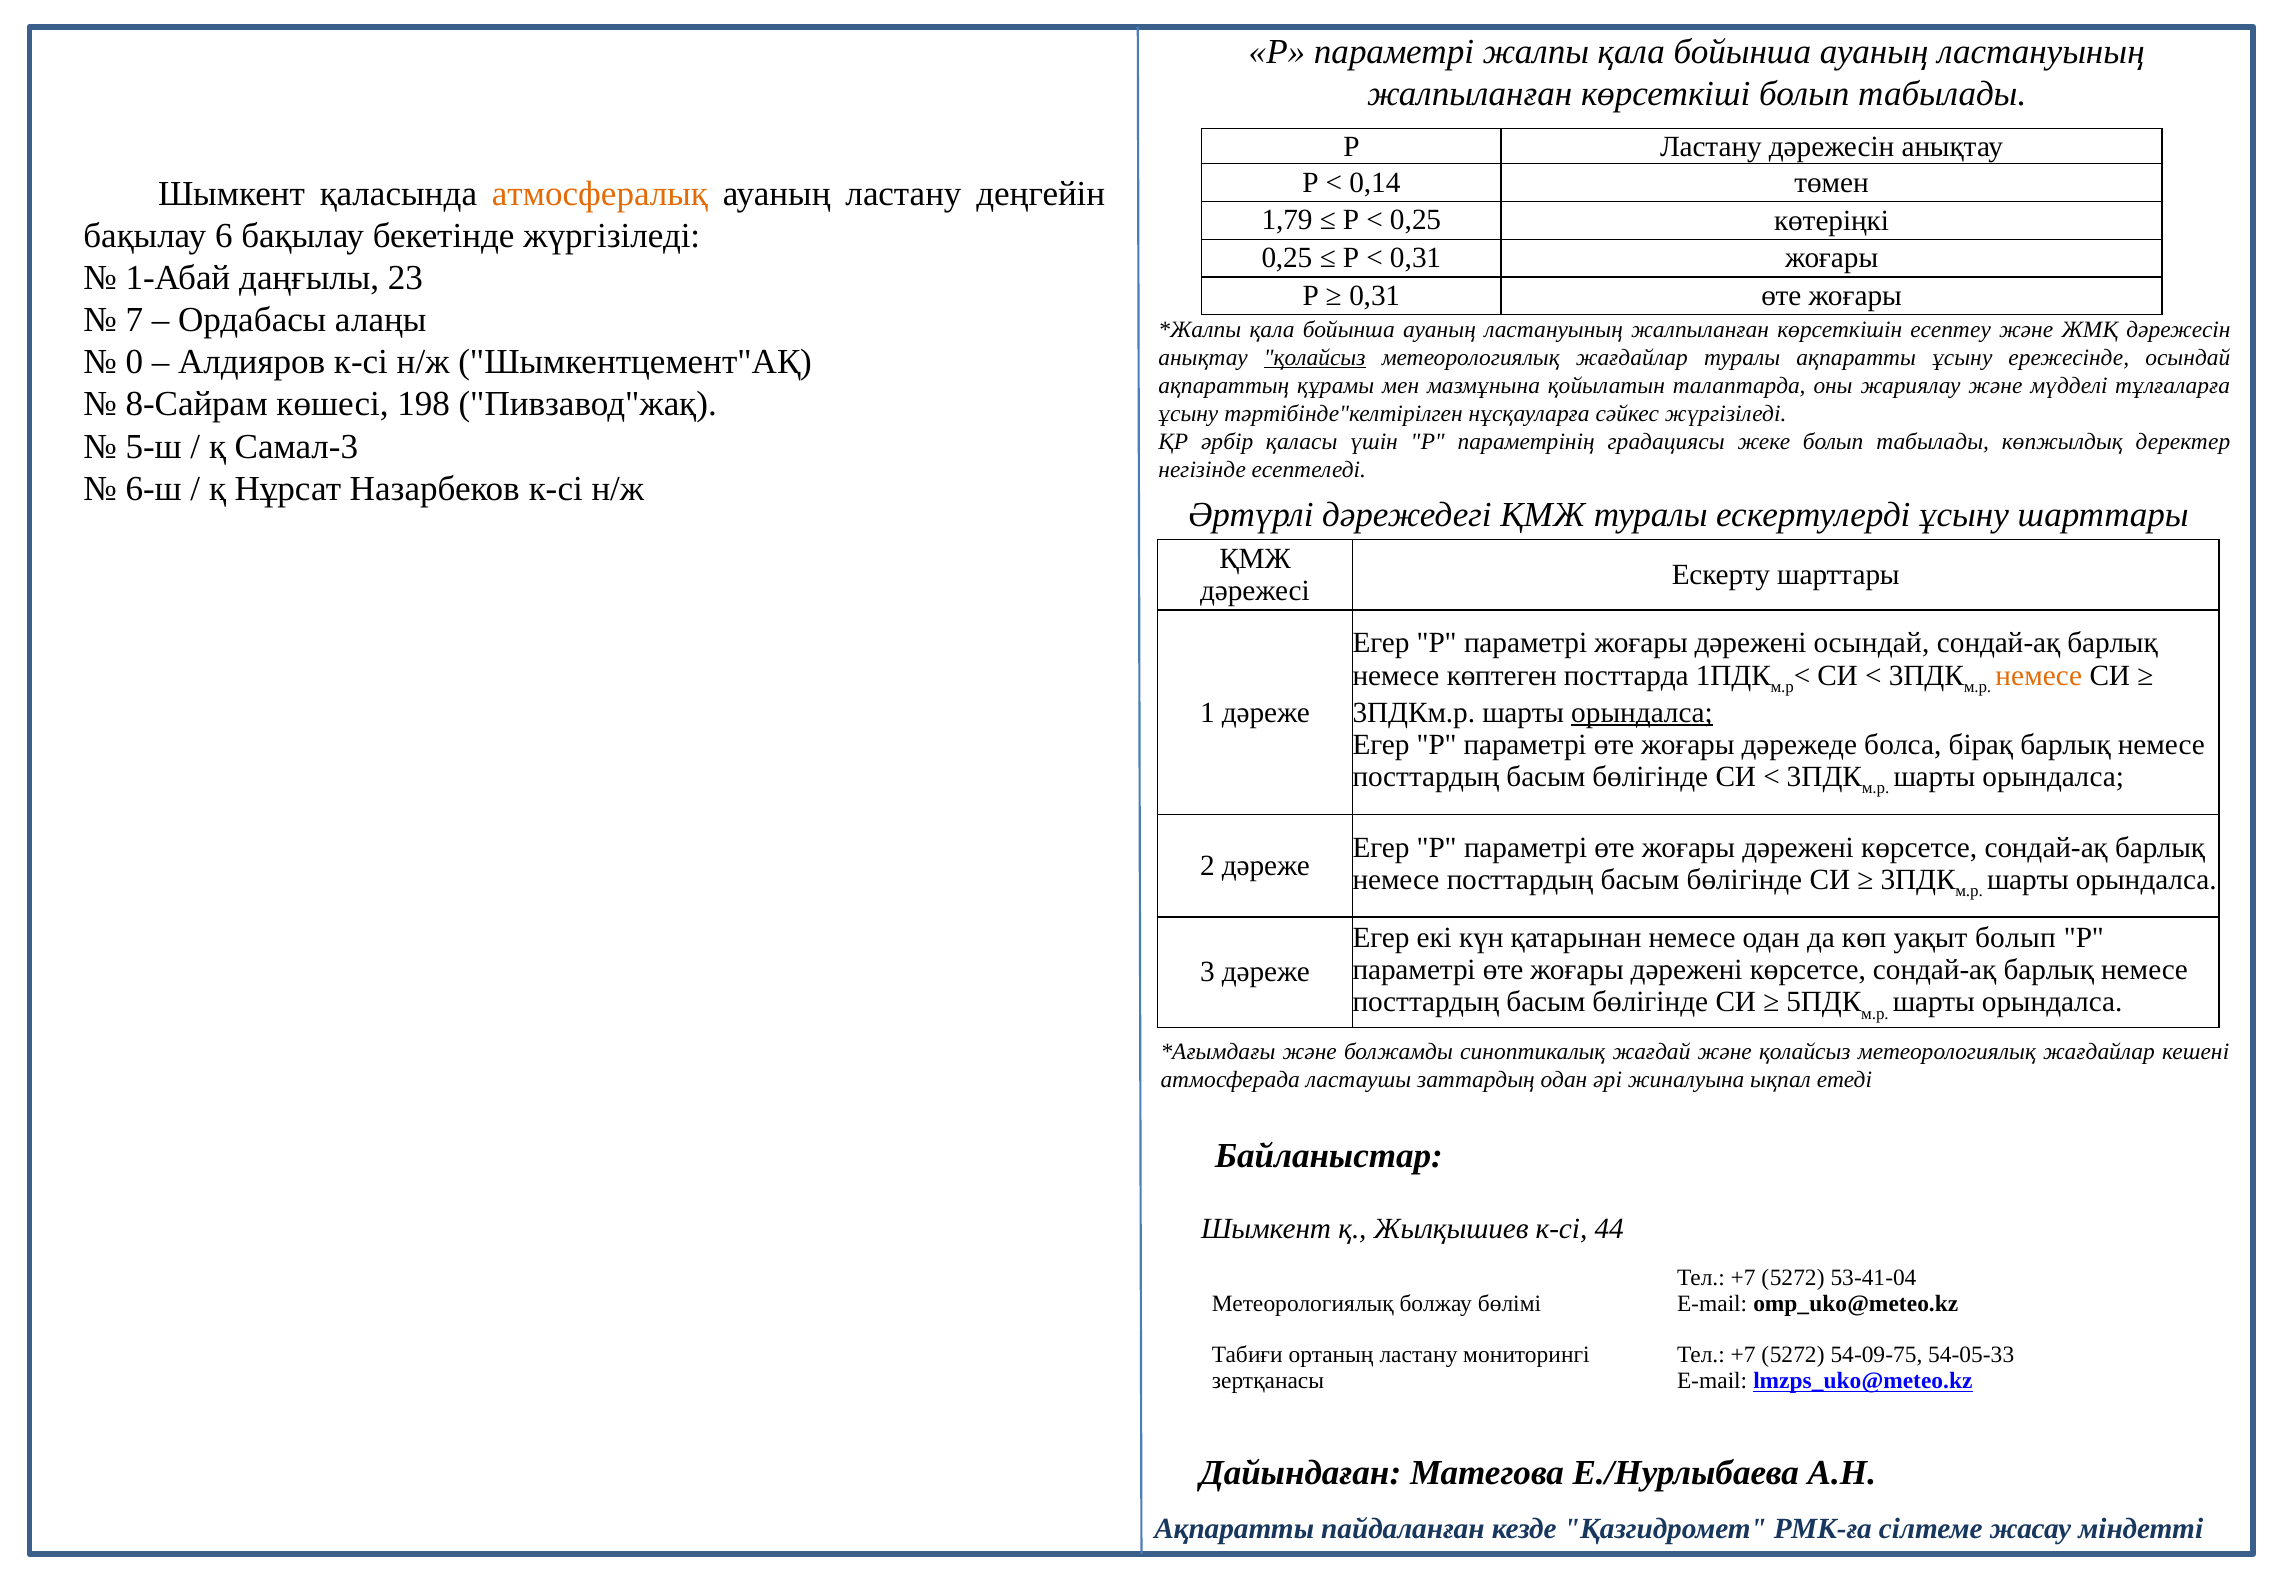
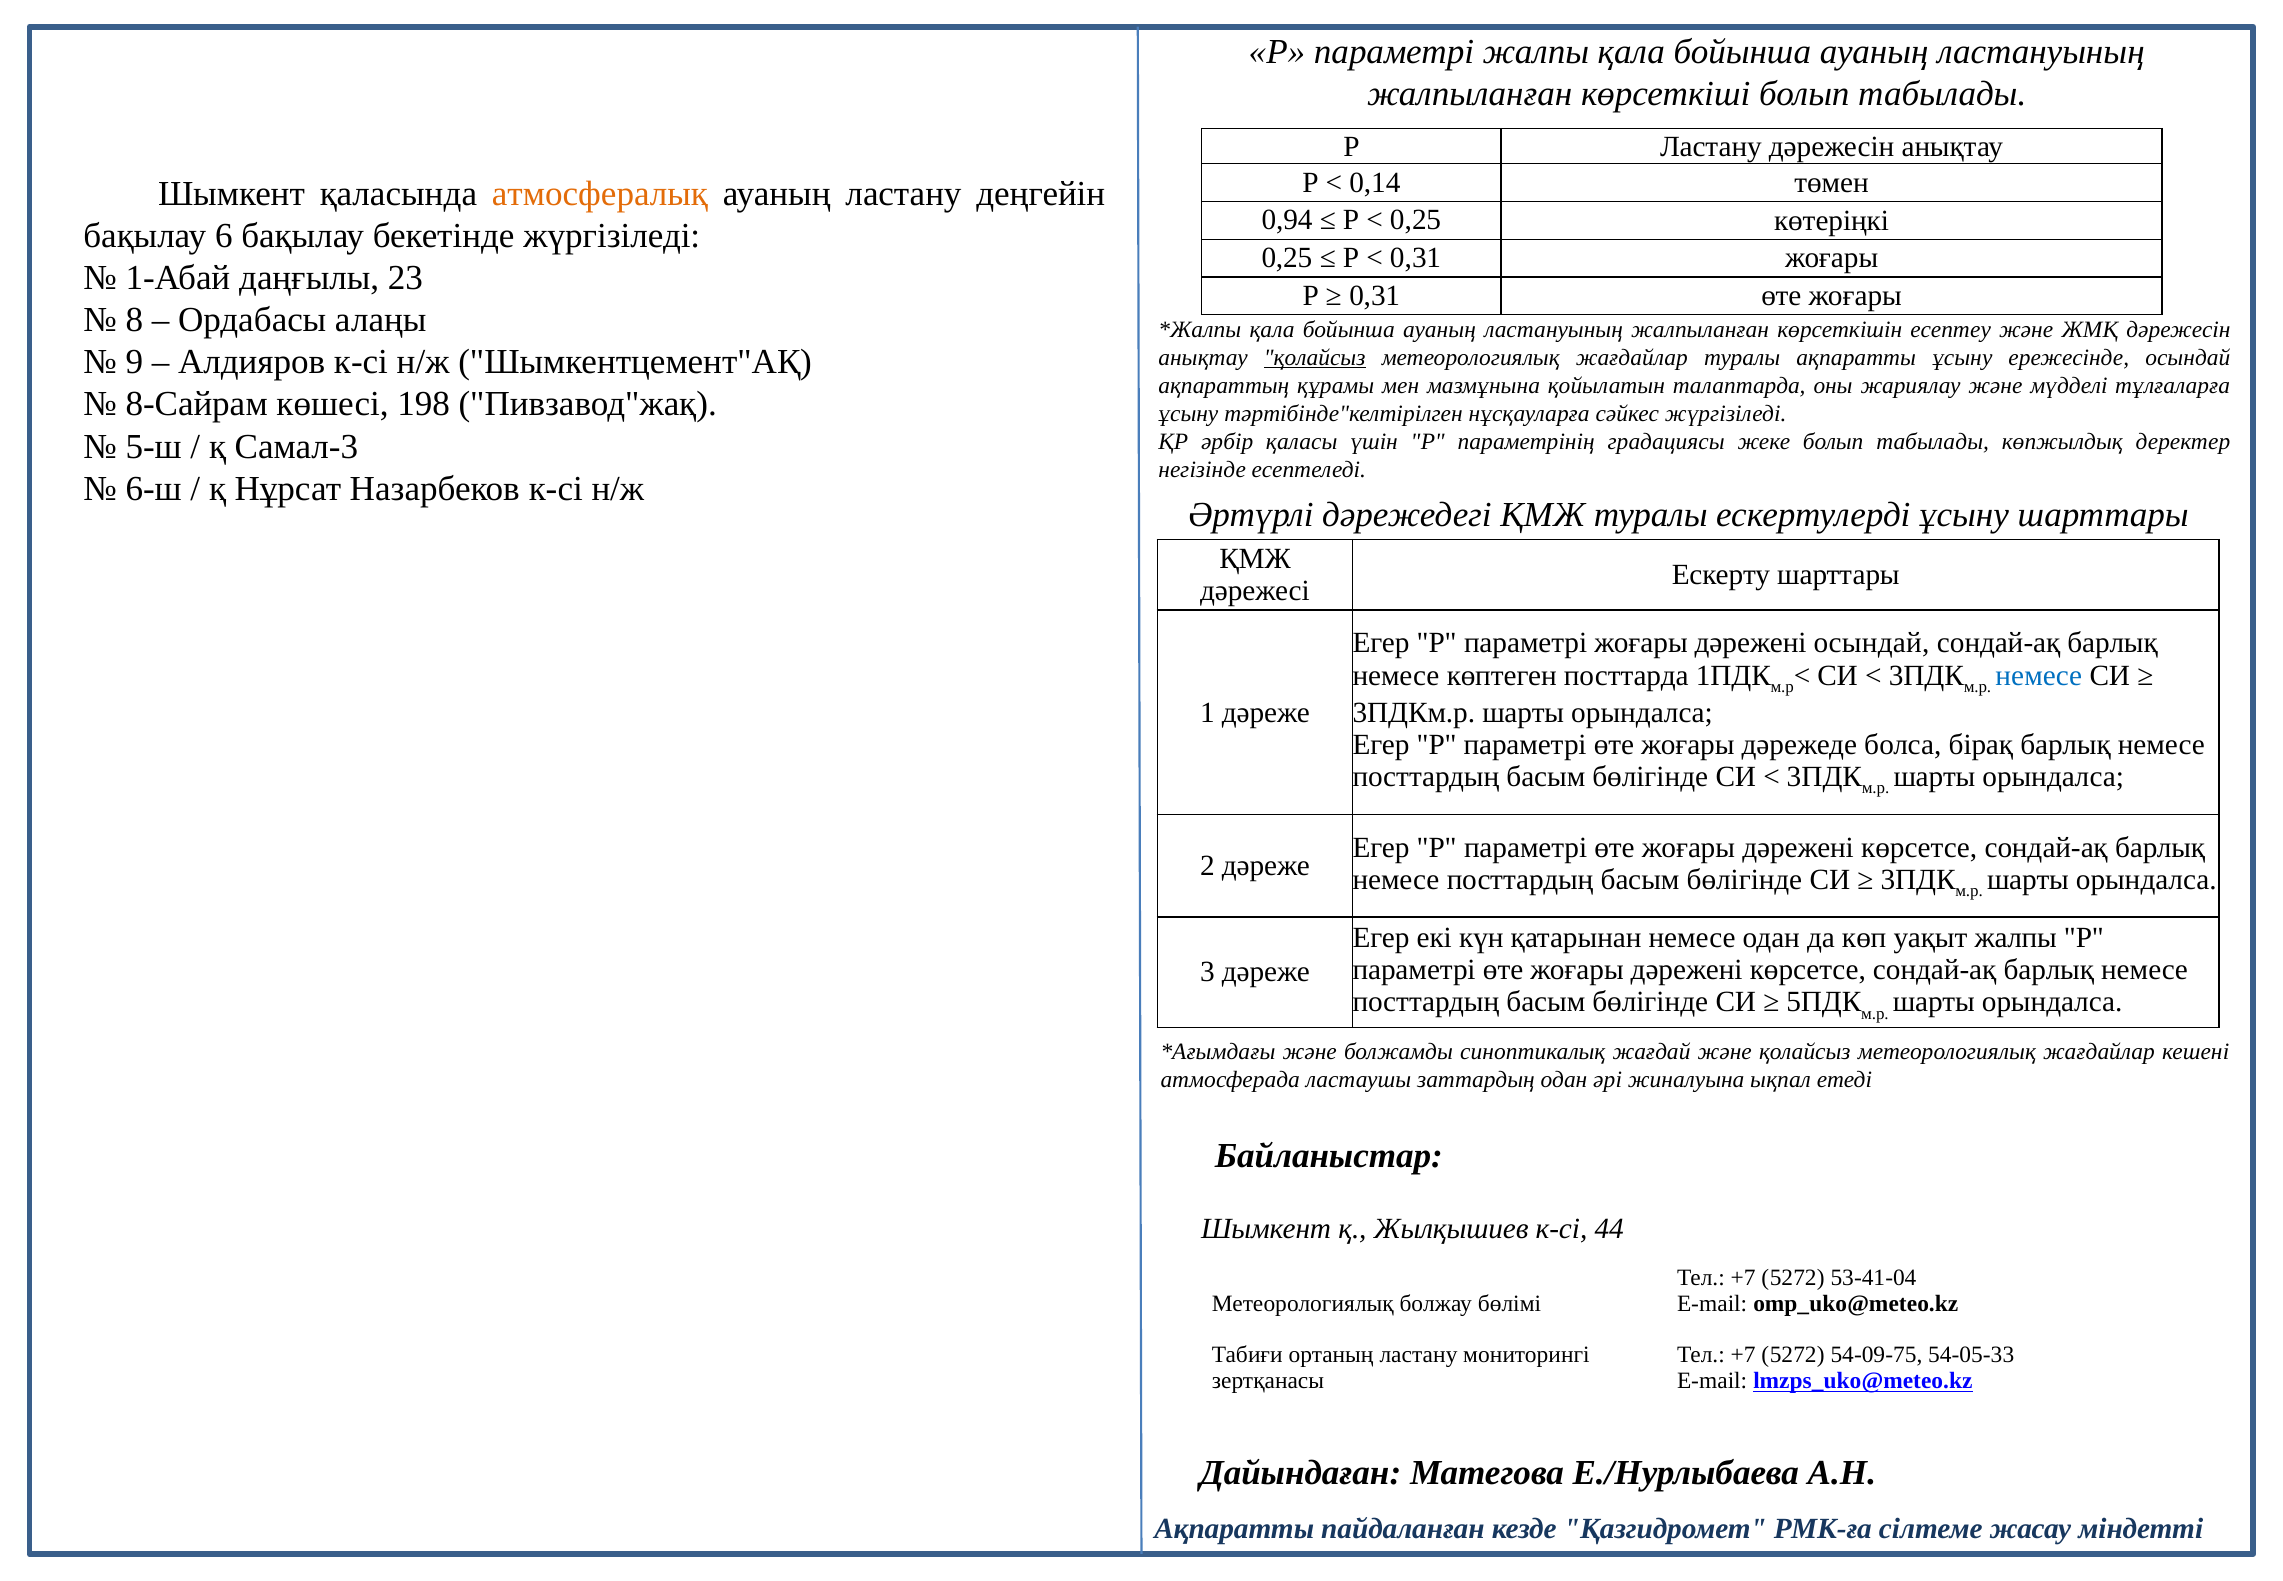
1,79: 1,79 -> 0,94
7: 7 -> 8
0: 0 -> 9
немесе at (2039, 675) colour: orange -> blue
орындалса at (1642, 712) underline: present -> none
уақыт болып: болып -> жалпы
